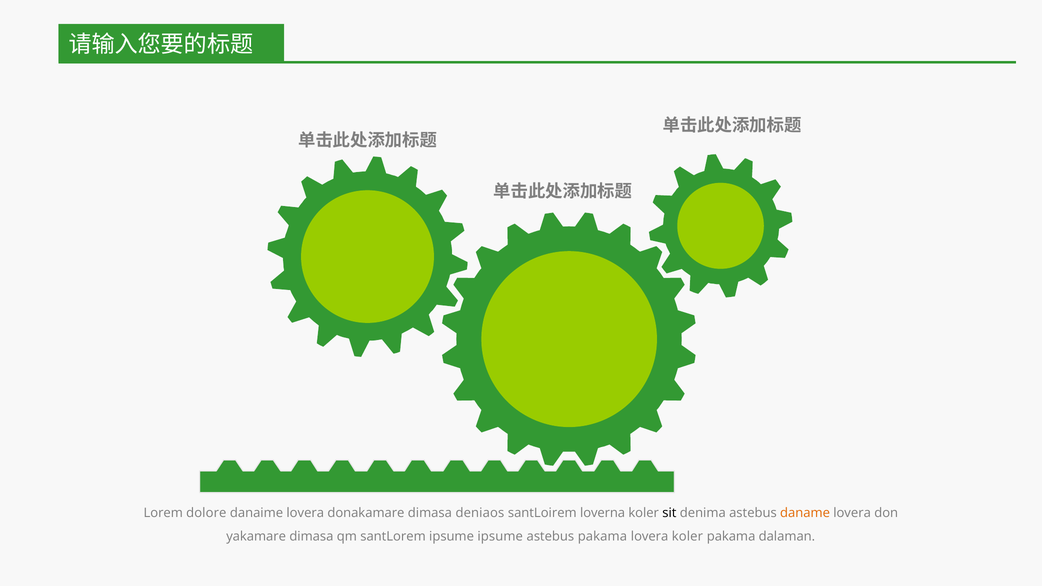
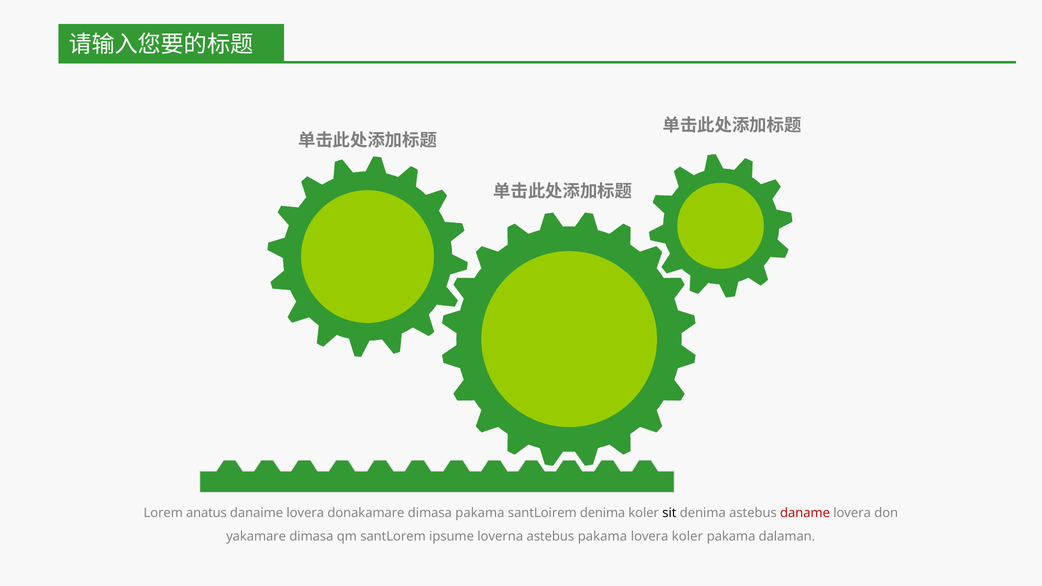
dolore: dolore -> anatus
dimasa deniaos: deniaos -> pakama
santLoirem loverna: loverna -> denima
daname colour: orange -> red
ipsume ipsume: ipsume -> loverna
